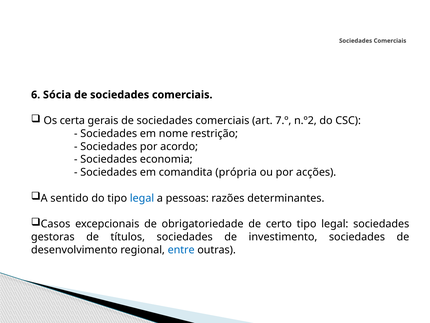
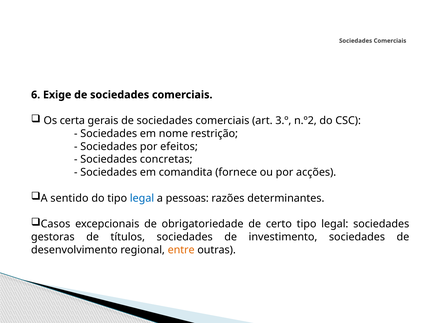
Sócia: Sócia -> Exige
7.º: 7.º -> 3.º
acordo: acordo -> efeitos
economia: economia -> concretas
própria: própria -> fornece
entre colour: blue -> orange
